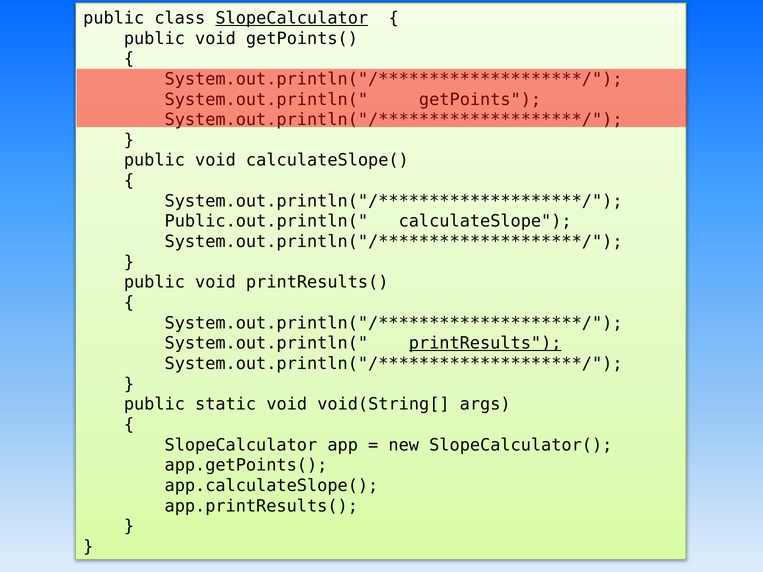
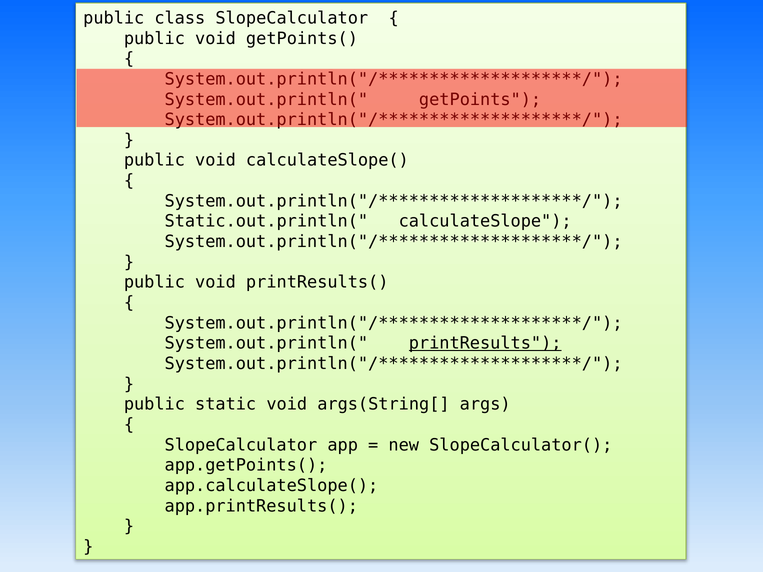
SlopeCalculator at (292, 18) underline: present -> none
Public.out.println(: Public.out.println( -> Static.out.println(
void(String[: void(String[ -> args(String[
